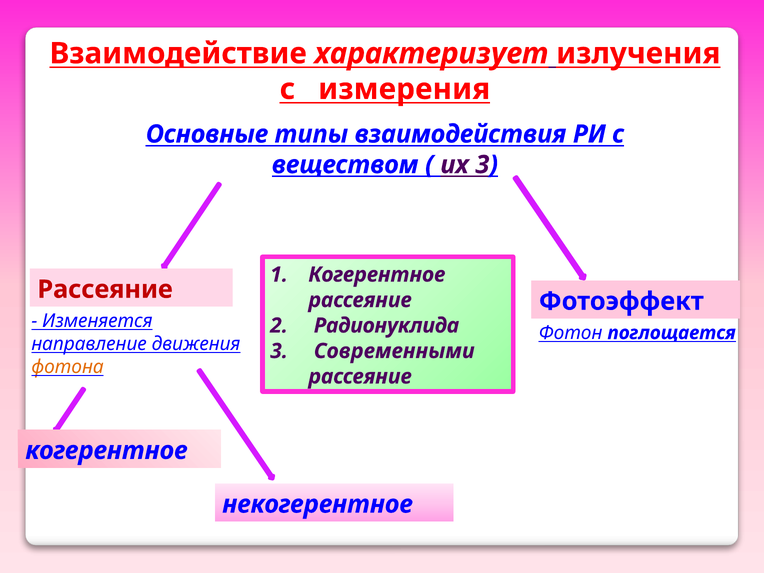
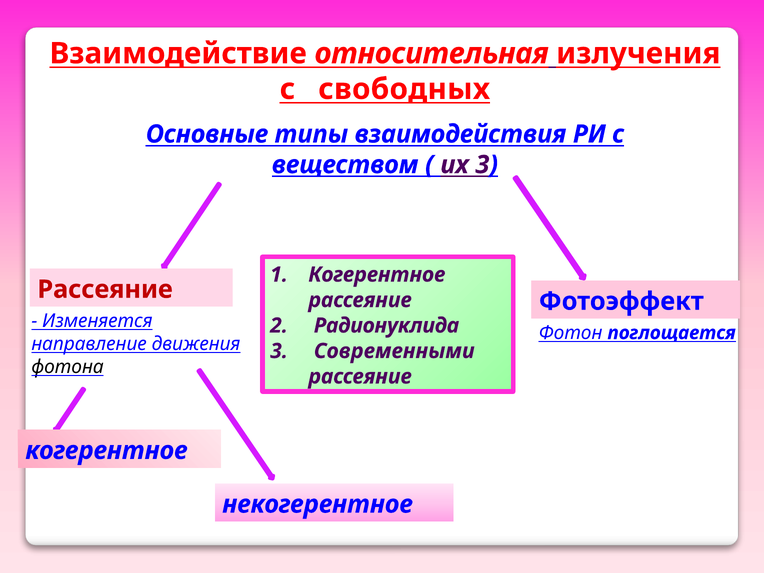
характеризует: характеризует -> относительная
измерения: измерения -> свободных
фотона colour: orange -> black
